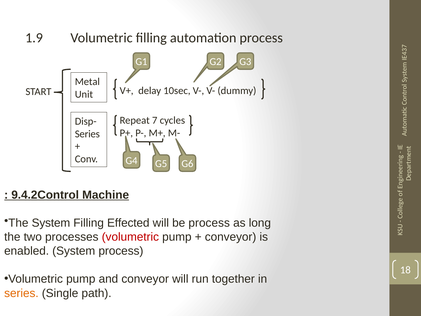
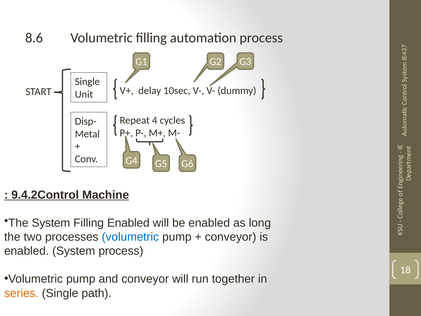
1.9: 1.9 -> 8.6
Metal at (87, 82): Metal -> Single
Repeat 7: 7 -> 4
Series at (87, 134): Series -> Metal
Filling Effected: Effected -> Enabled
be process: process -> enabled
volumetric at (130, 237) colour: red -> blue
